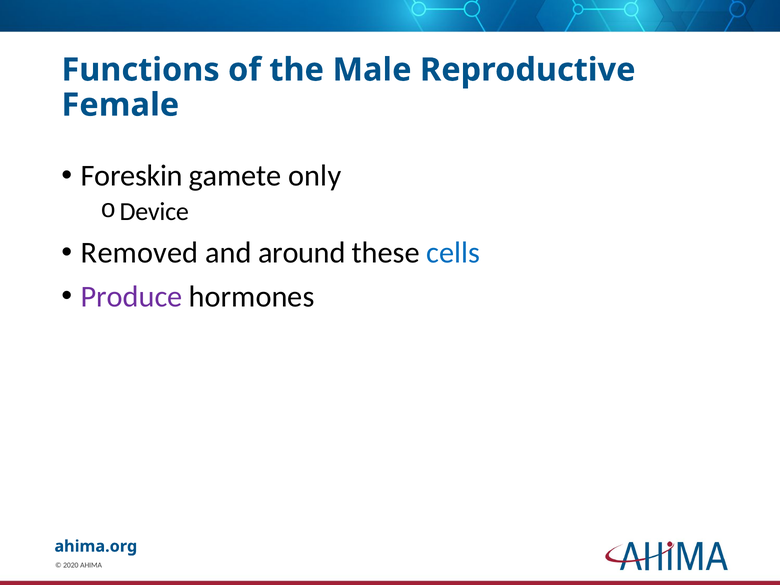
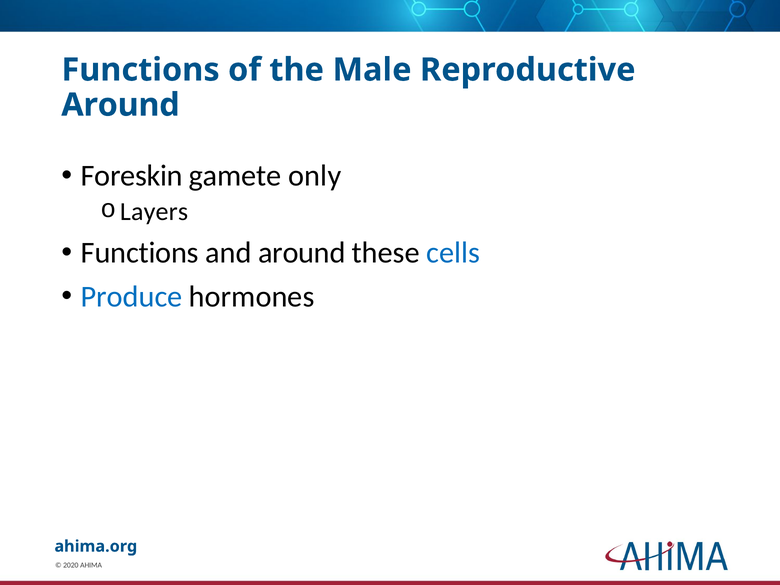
Female at (120, 105): Female -> Around
Device: Device -> Layers
Removed at (140, 253): Removed -> Functions
Produce colour: purple -> blue
